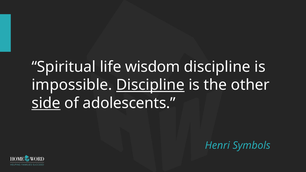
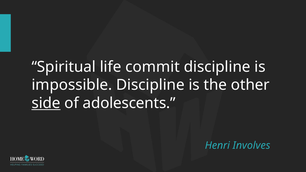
wisdom: wisdom -> commit
Discipline at (150, 85) underline: present -> none
Symbols: Symbols -> Involves
